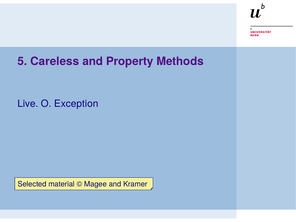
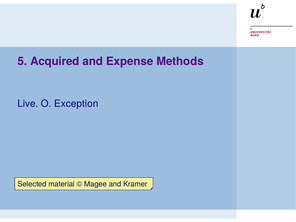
Careless: Careless -> Acquired
Property: Property -> Expense
